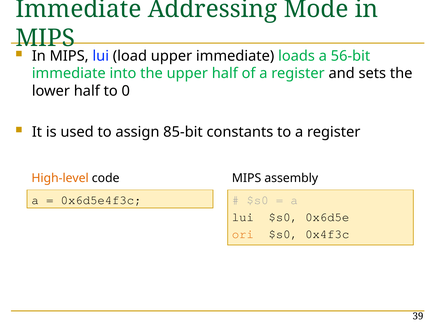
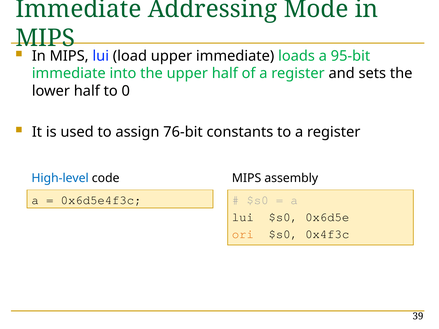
56-bit: 56-bit -> 95-bit
85-bit: 85-bit -> 76-bit
High-level colour: orange -> blue
